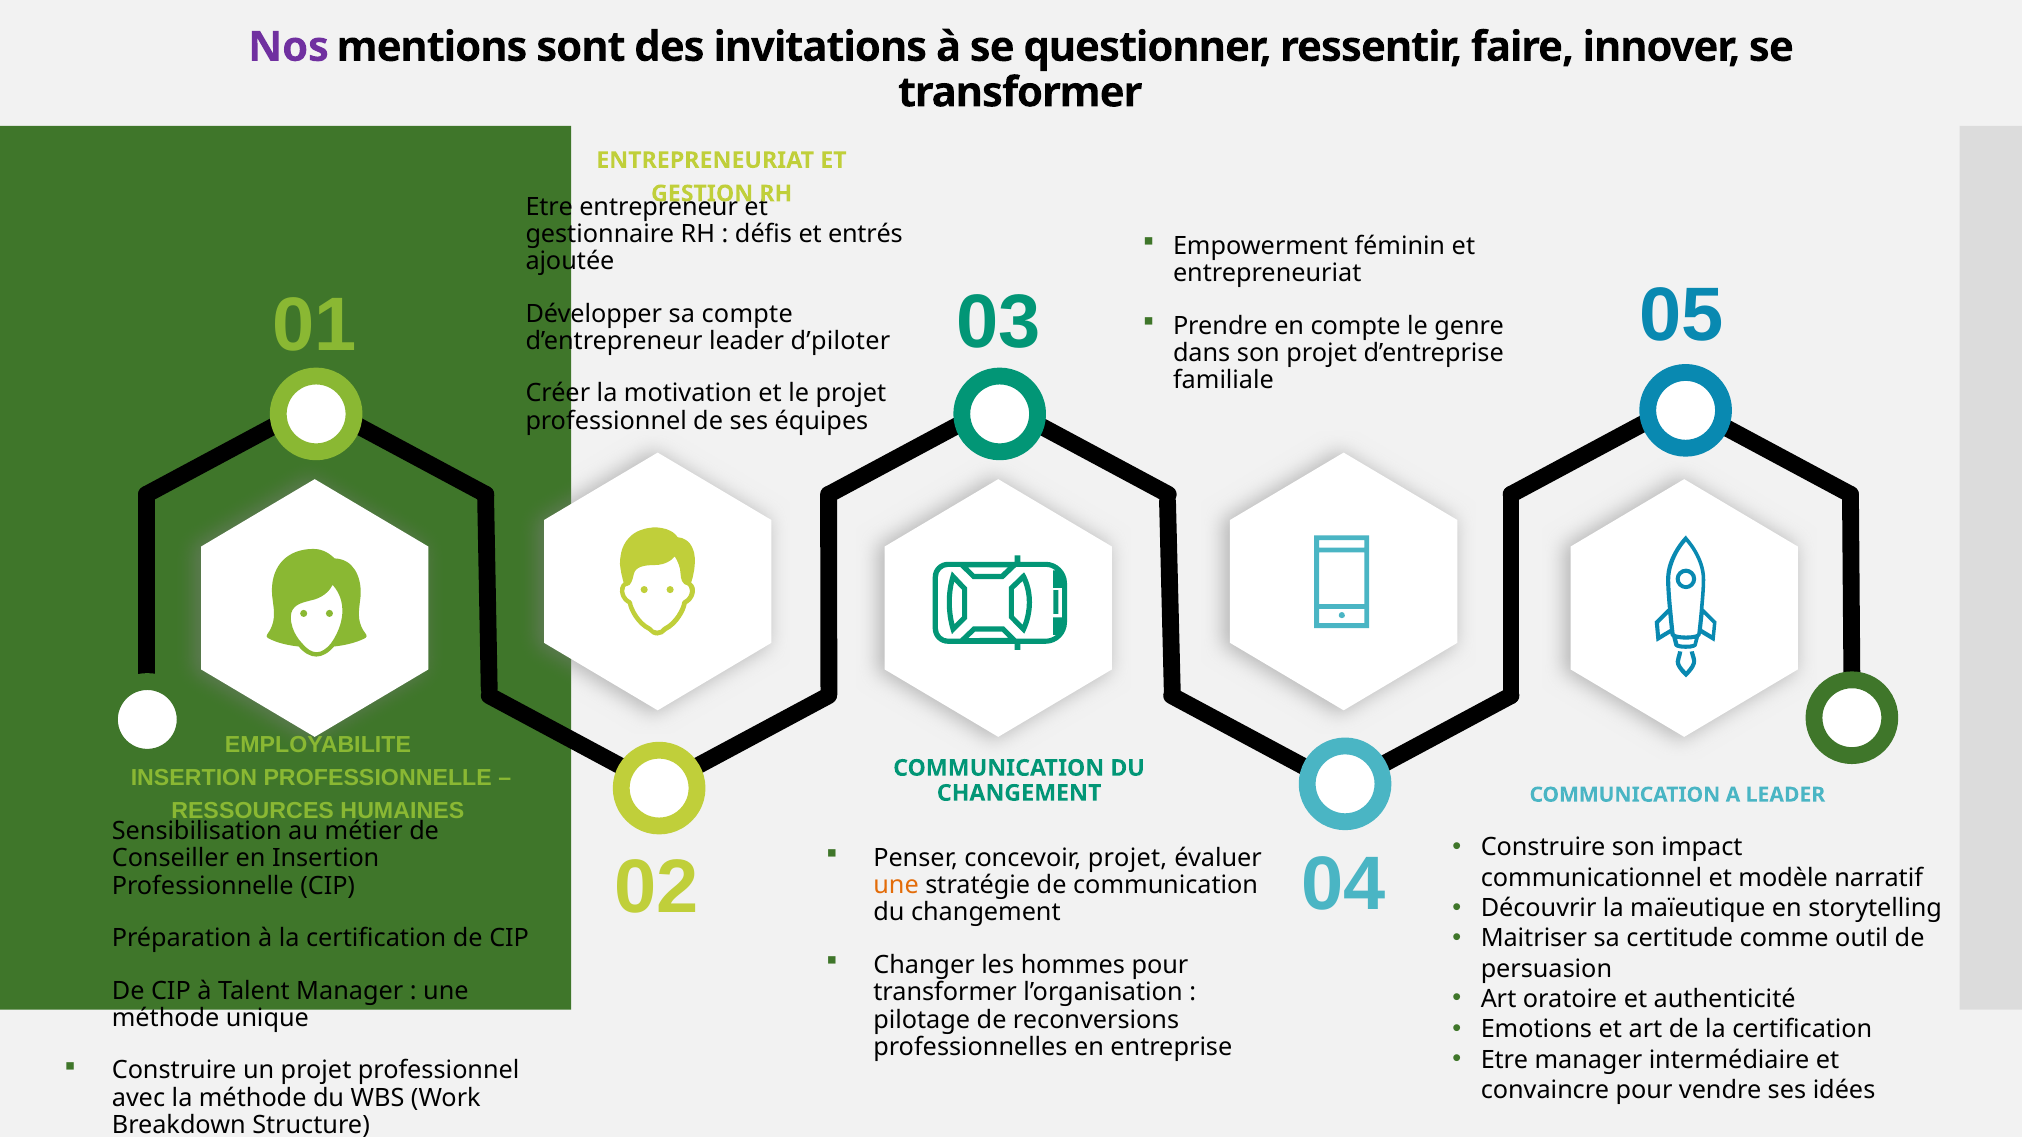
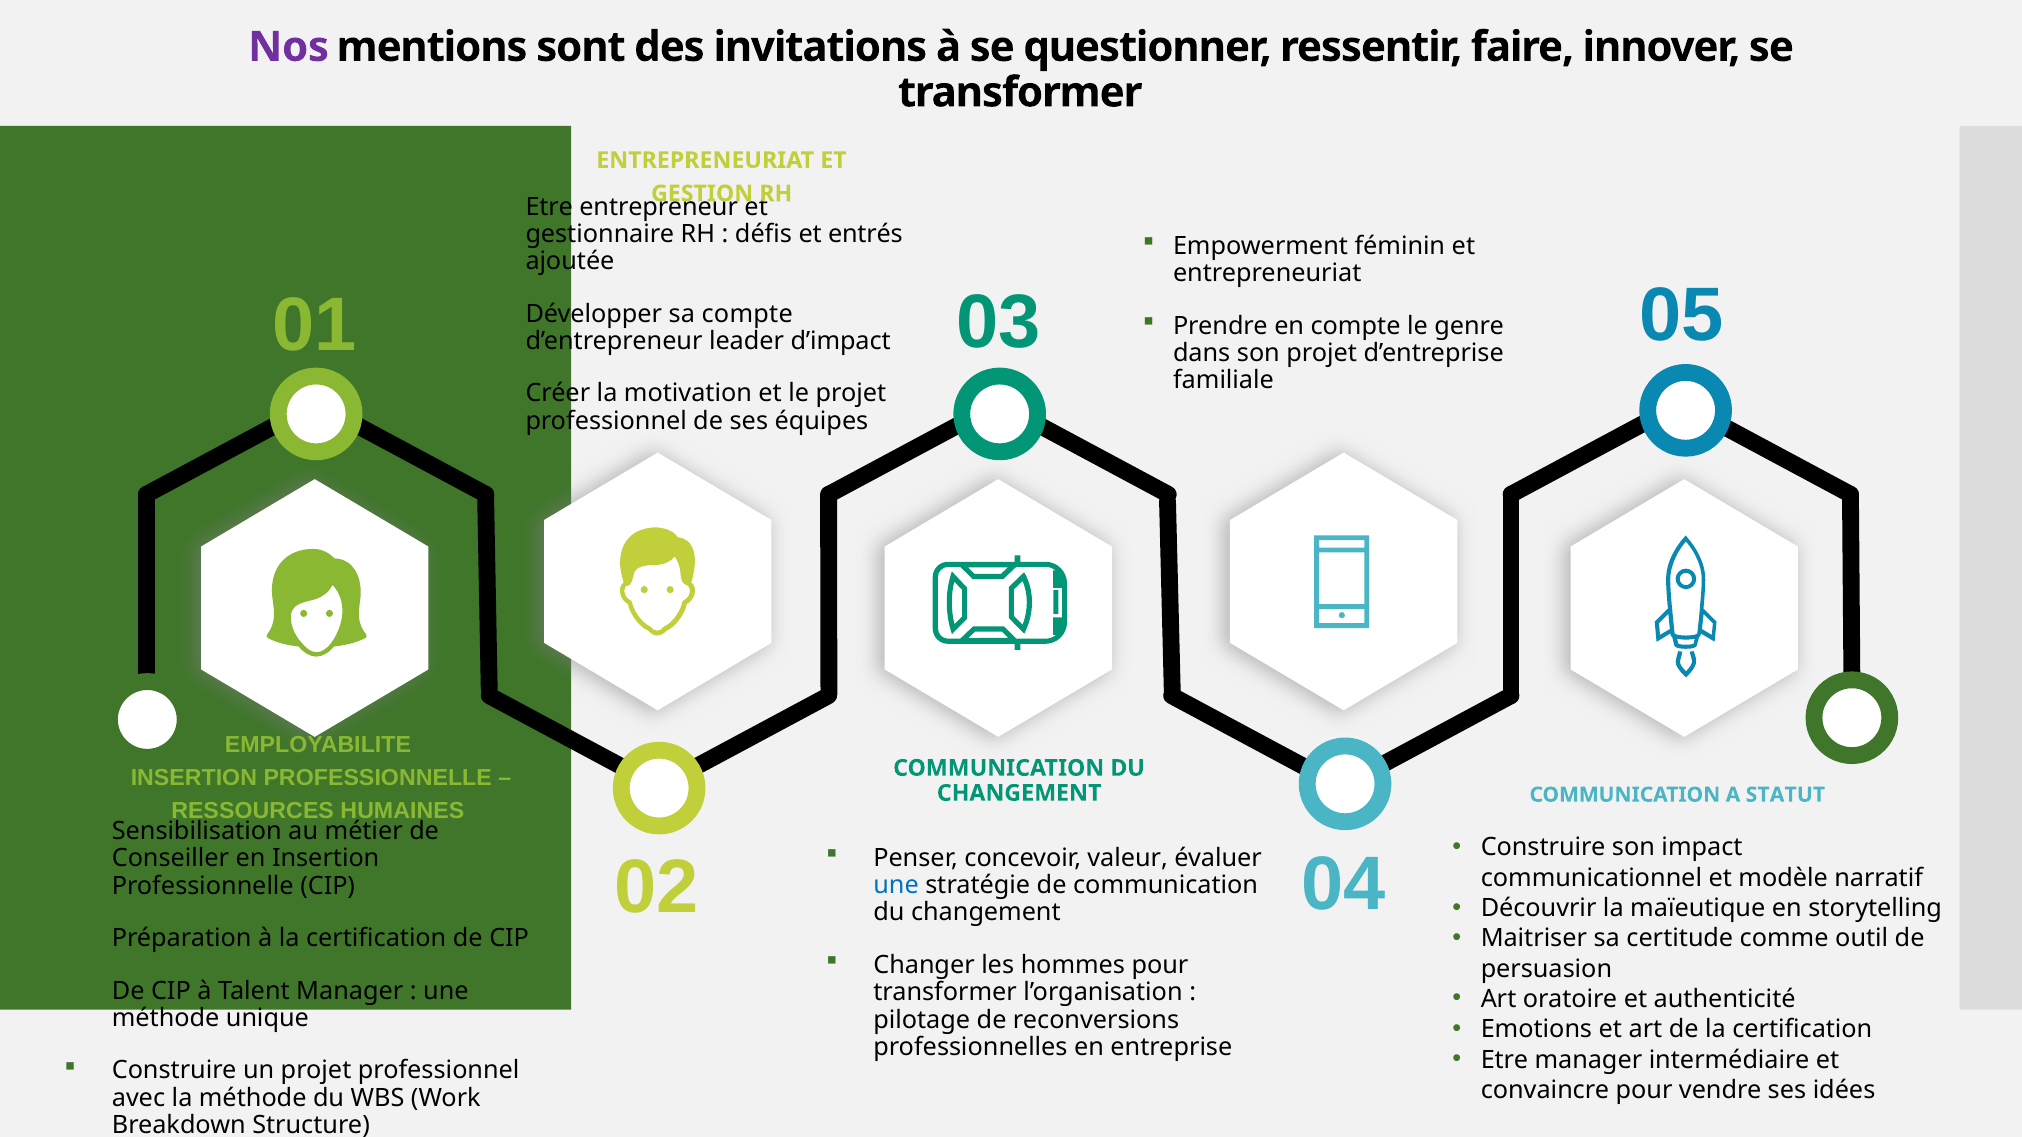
d’piloter: d’piloter -> d’impact
A LEADER: LEADER -> STATUT
concevoir projet: projet -> valeur
une at (896, 886) colour: orange -> blue
